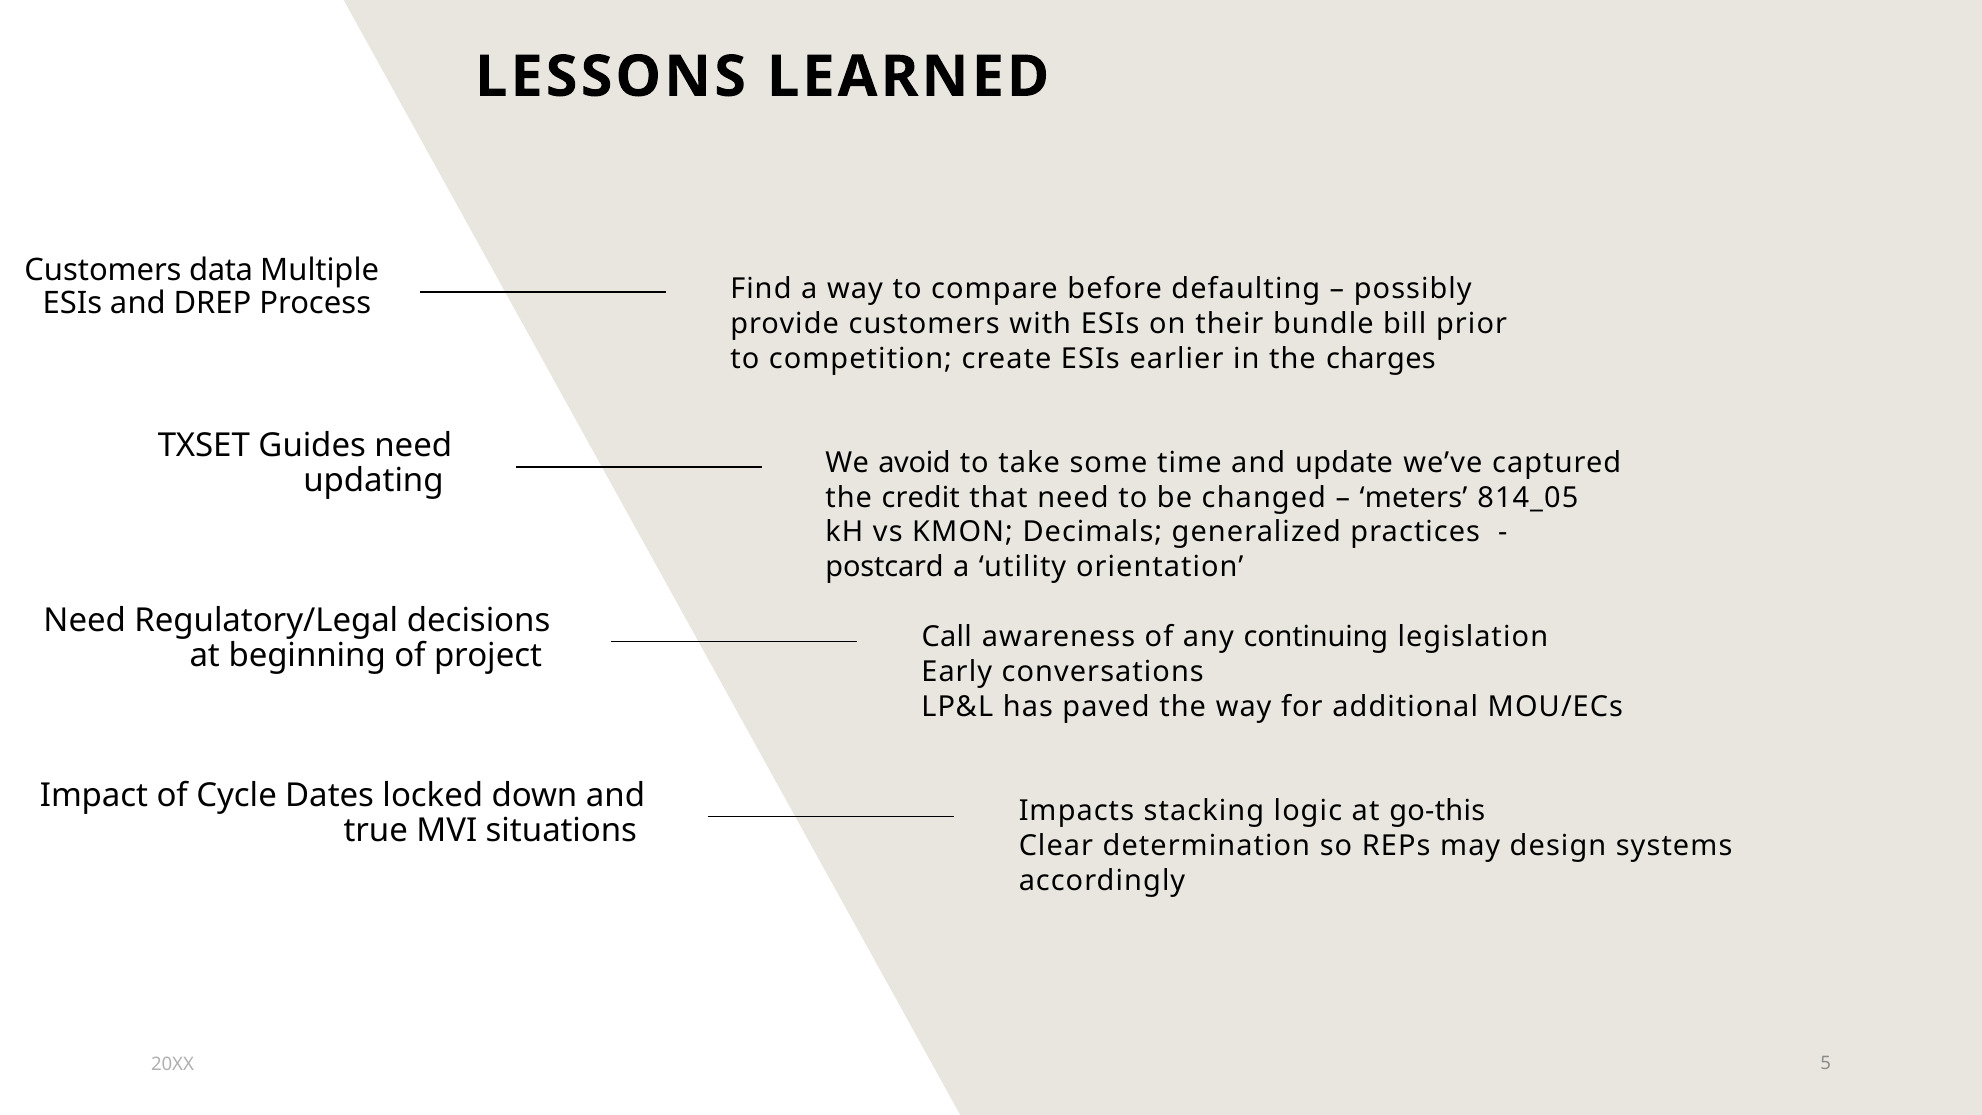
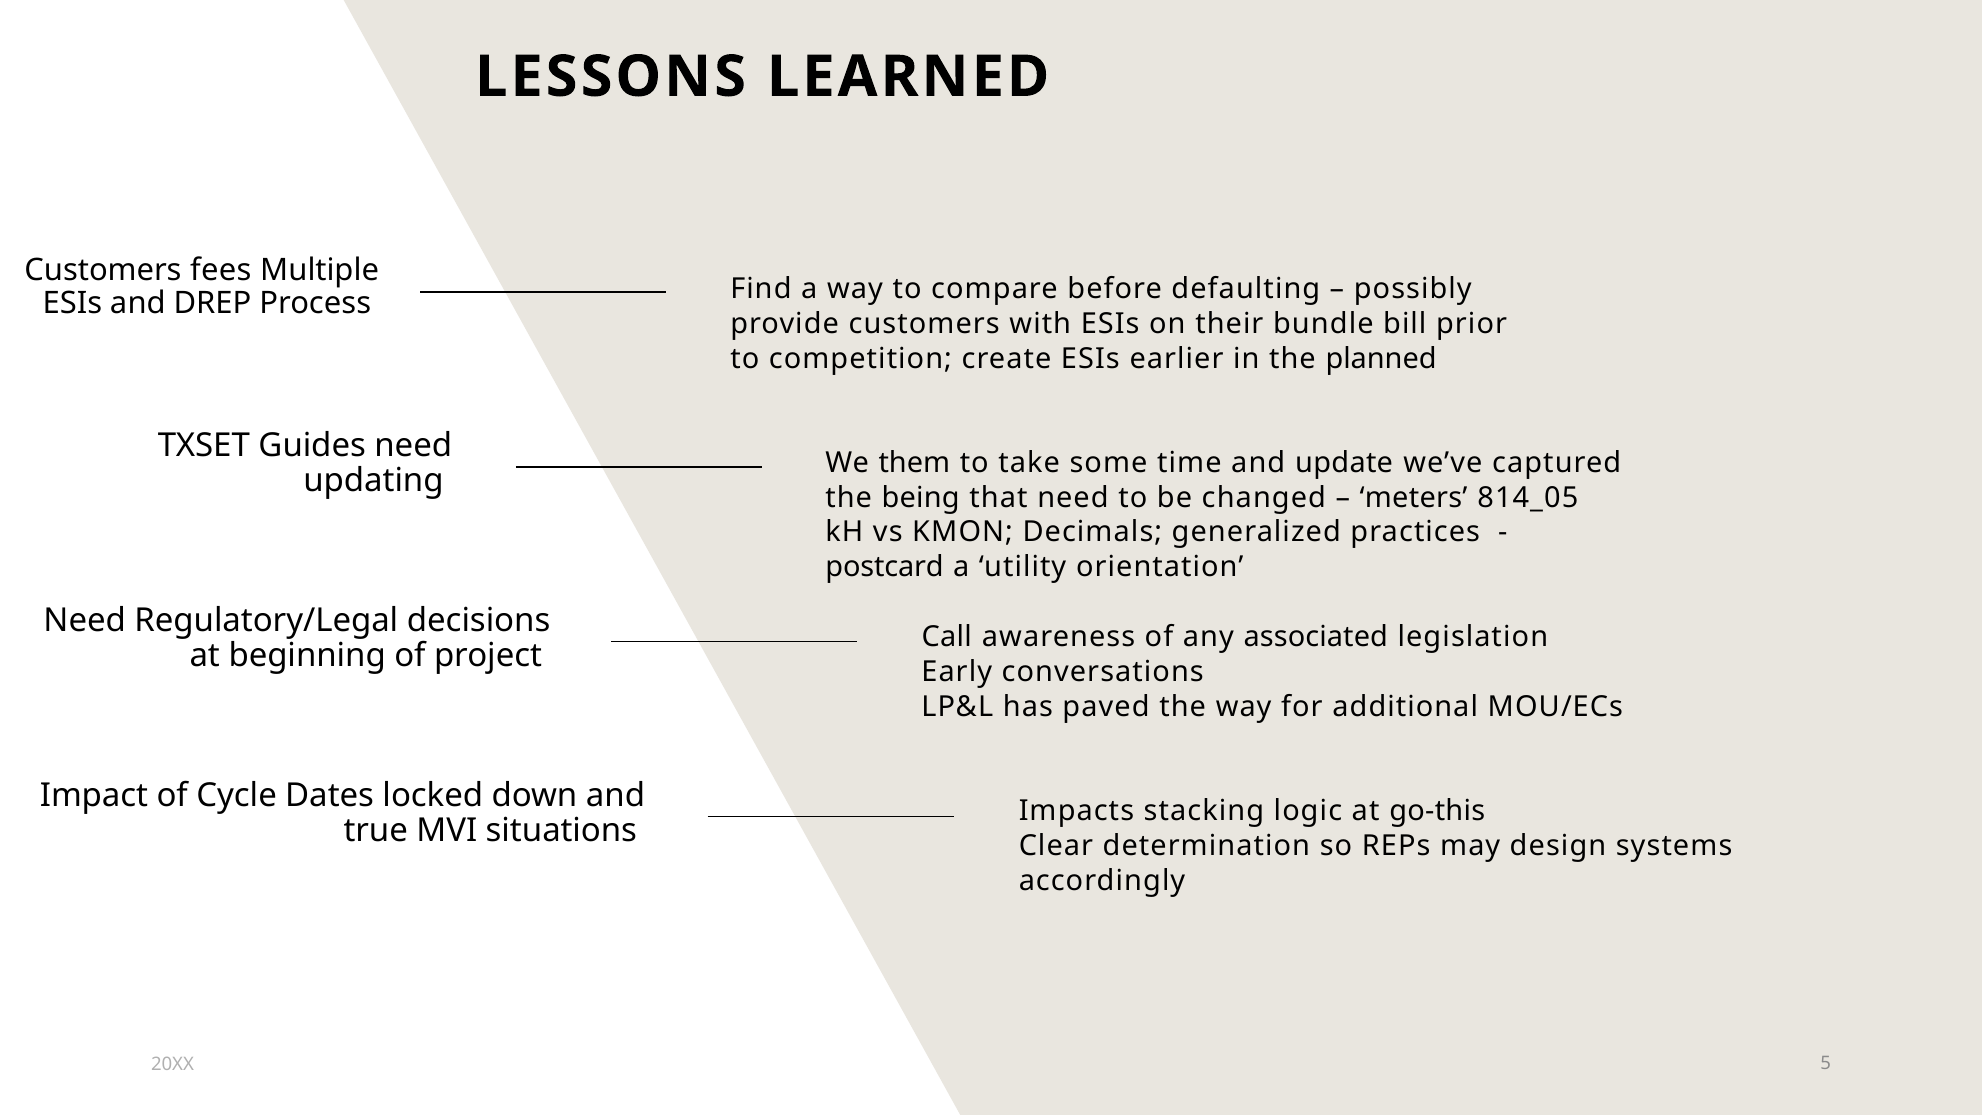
data: data -> fees
charges: charges -> planned
avoid: avoid -> them
credit: credit -> being
continuing: continuing -> associated
